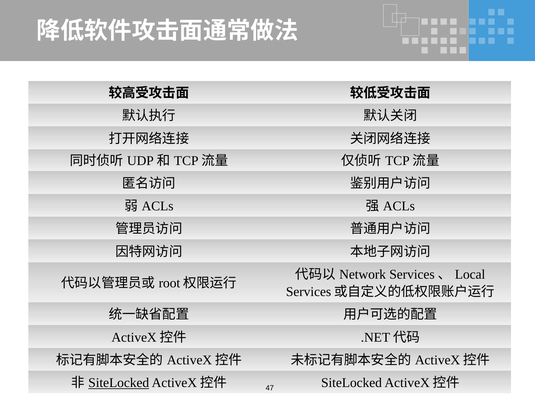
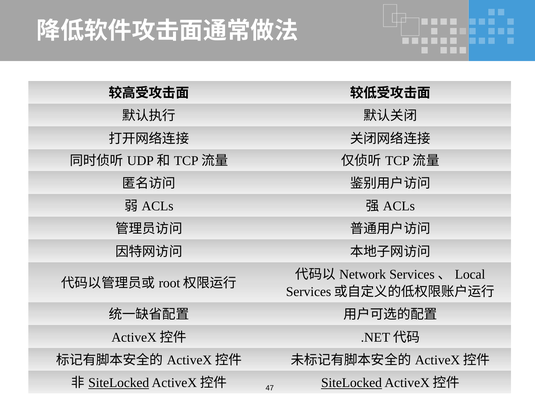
SiteLocked at (352, 383) underline: none -> present
